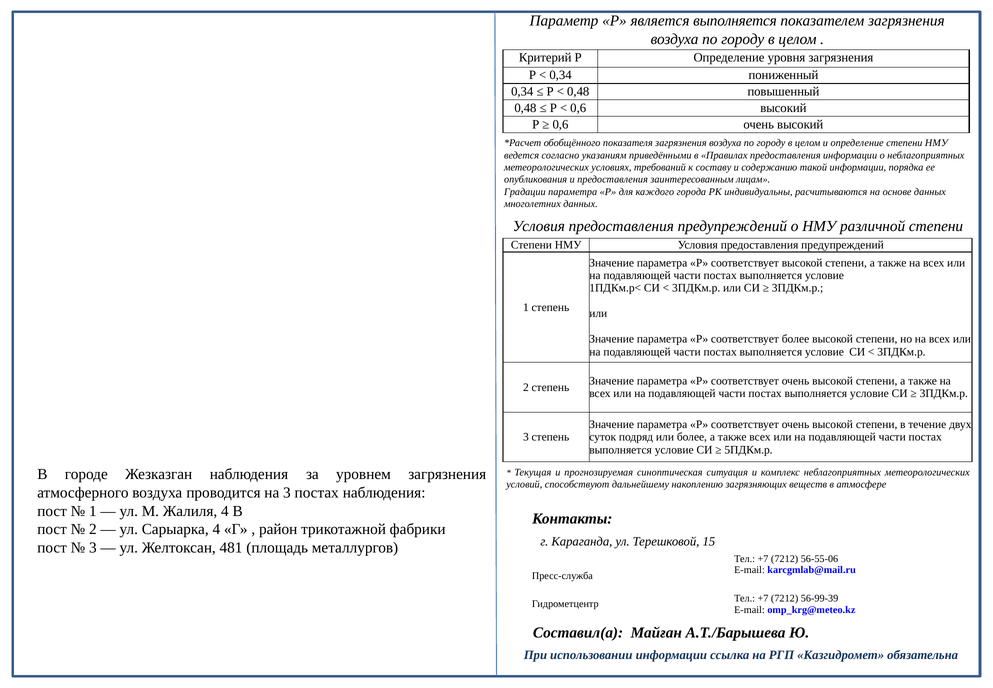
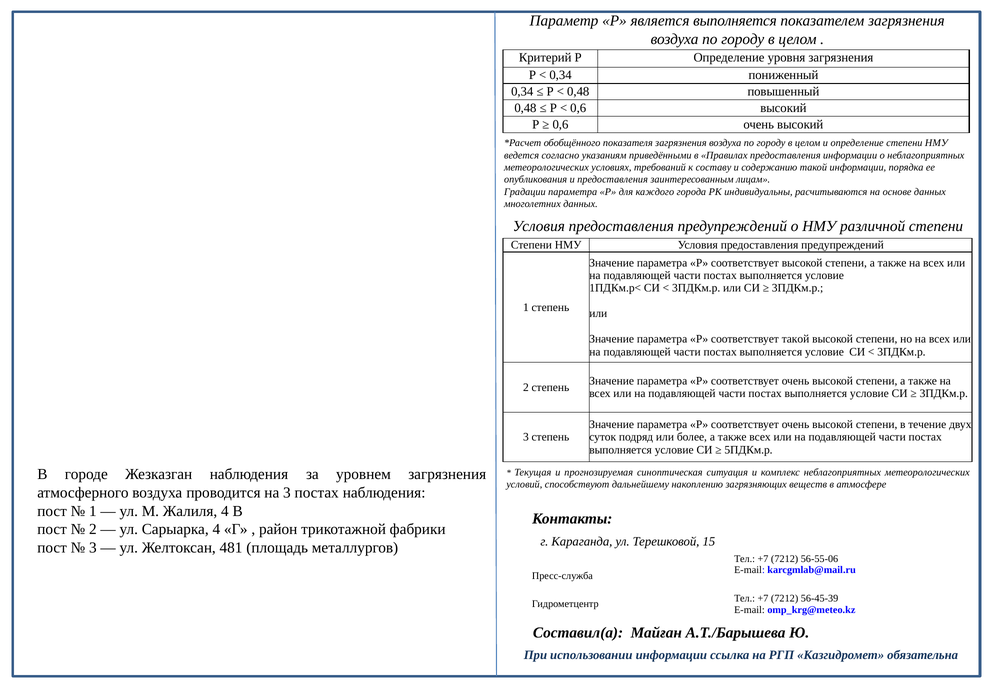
соответствует более: более -> такой
56-99-39: 56-99-39 -> 56-45-39
